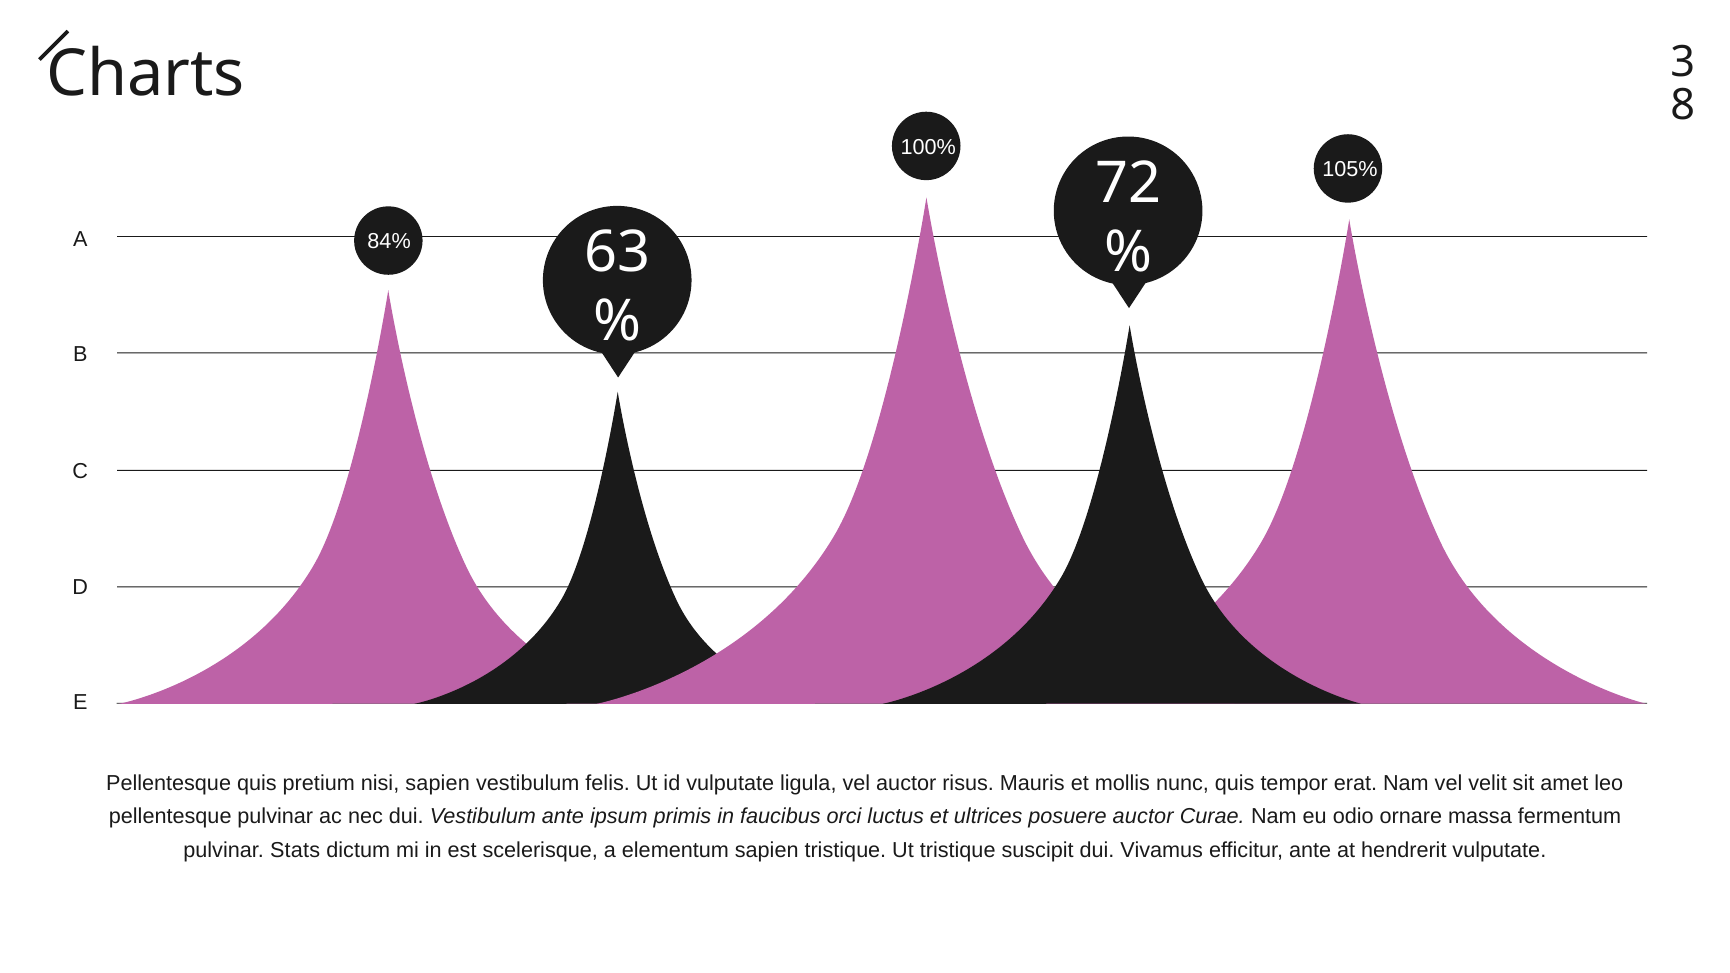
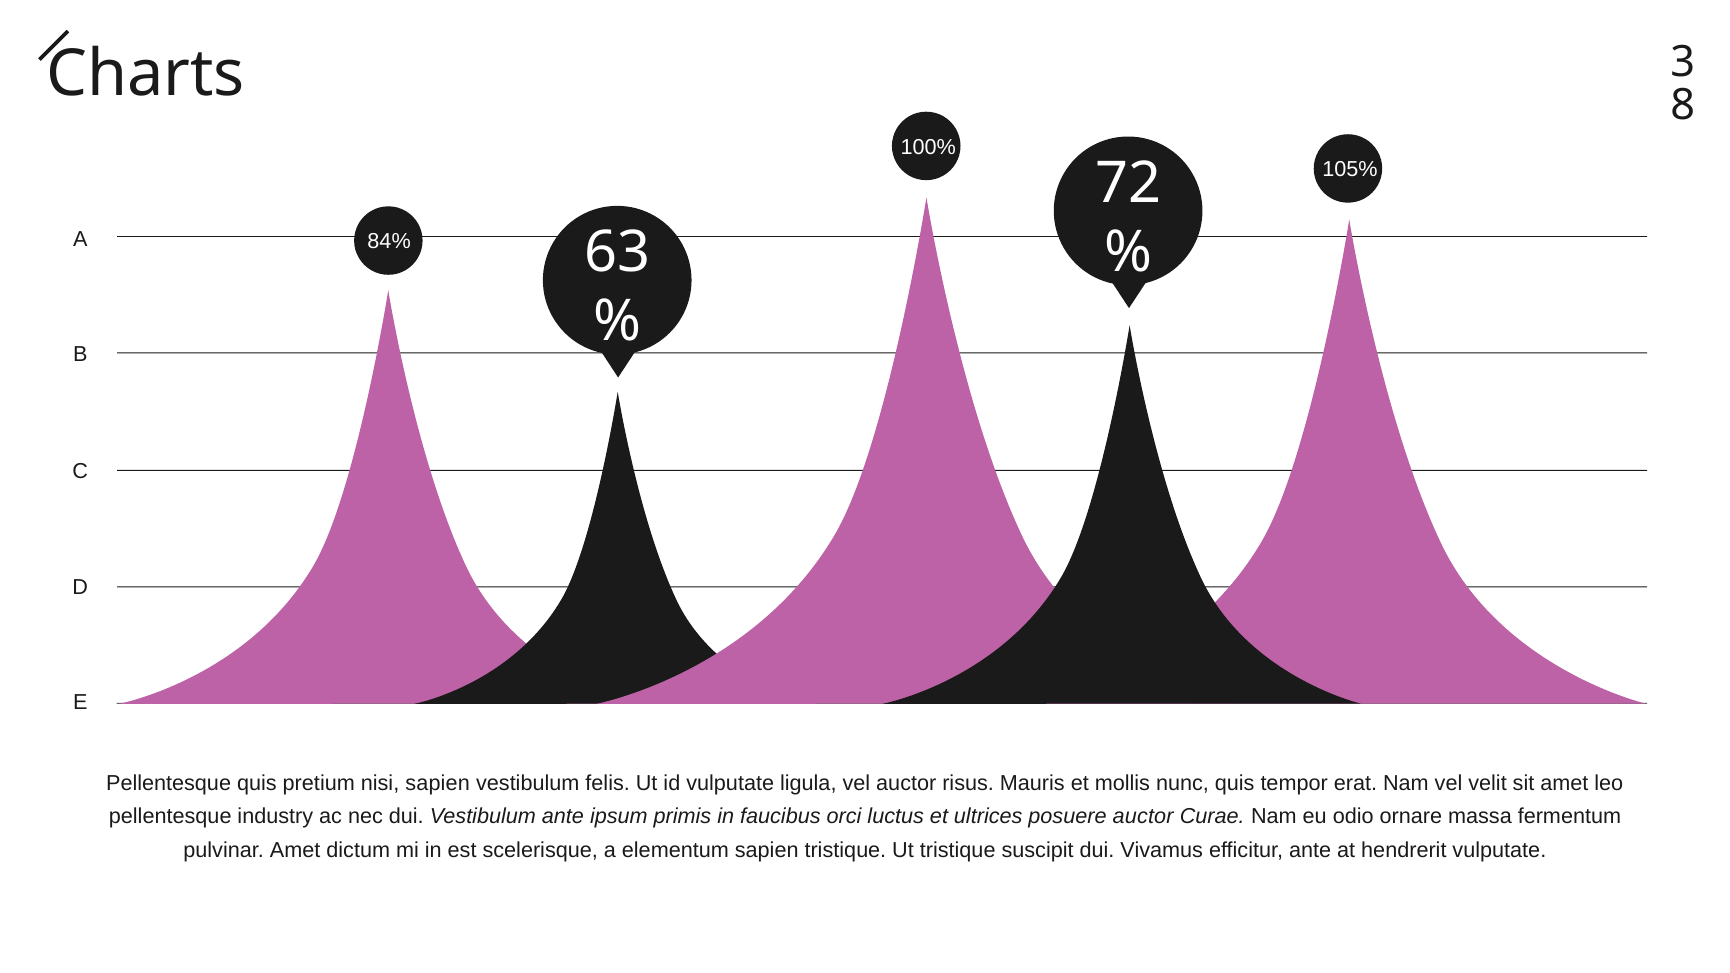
pellentesque pulvinar: pulvinar -> industry
pulvinar Stats: Stats -> Amet
